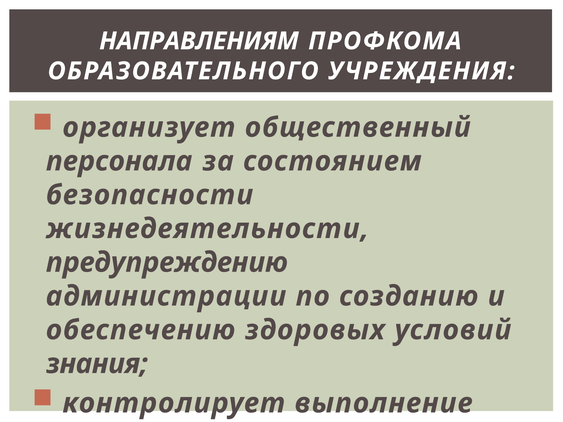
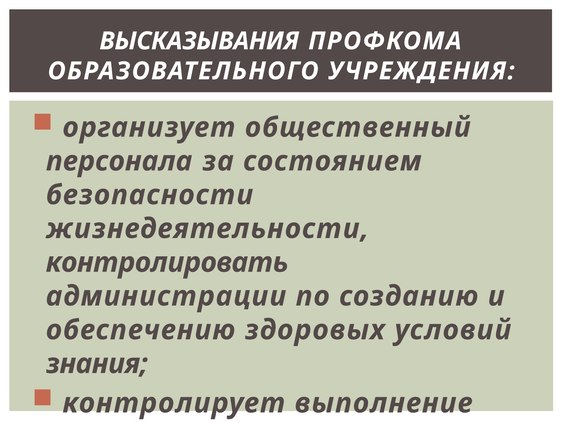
НАПРАВЛЕНИЯМ: НАПРАВЛЕНИЯМ -> ВЫСКАЗЫВАНИЯ
предупреждению: предупреждению -> контролировать
